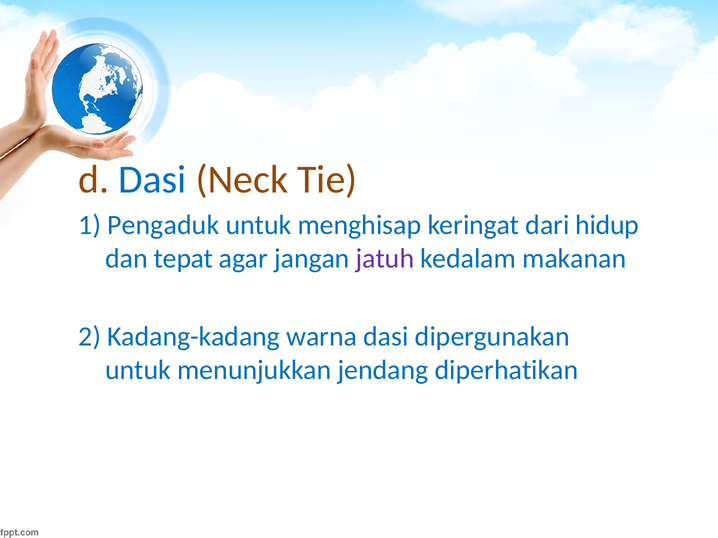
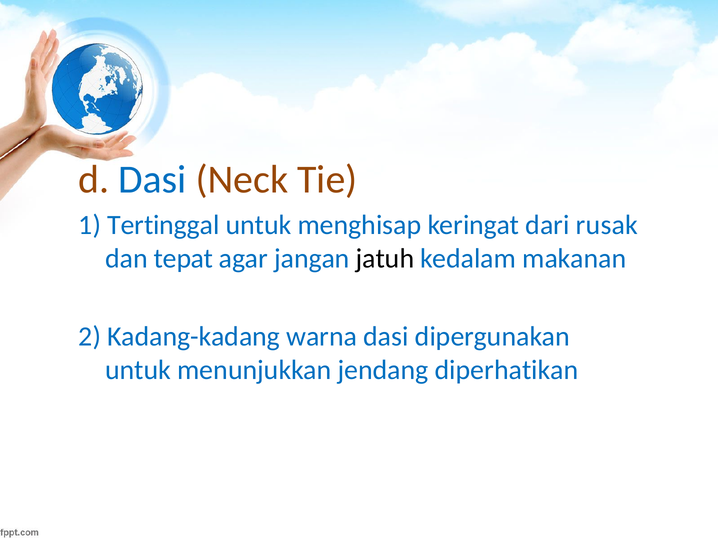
Pengaduk: Pengaduk -> Tertinggal
hidup: hidup -> rusak
jatuh colour: purple -> black
